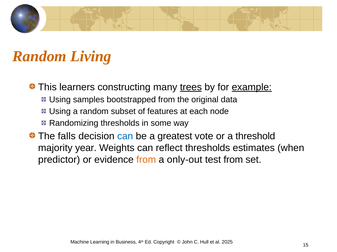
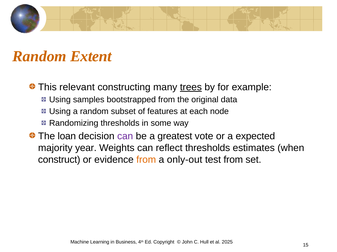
Living: Living -> Extent
learners: learners -> relevant
example underline: present -> none
falls: falls -> loan
can at (125, 137) colour: blue -> purple
threshold: threshold -> expected
predictor: predictor -> construct
